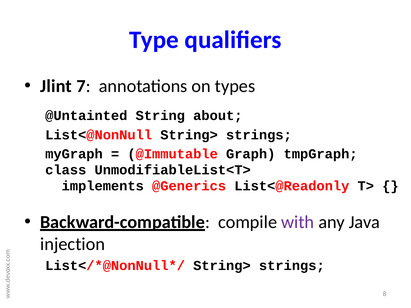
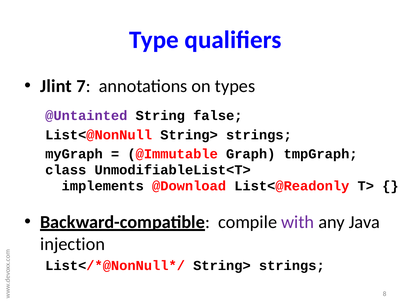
@Untainted colour: black -> purple
about: about -> false
@Generics: @Generics -> @Download
